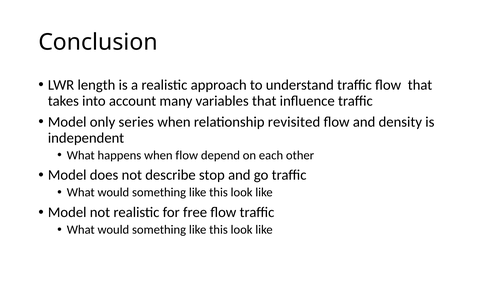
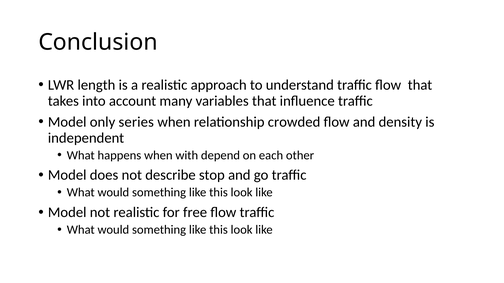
revisited: revisited -> crowded
when flow: flow -> with
